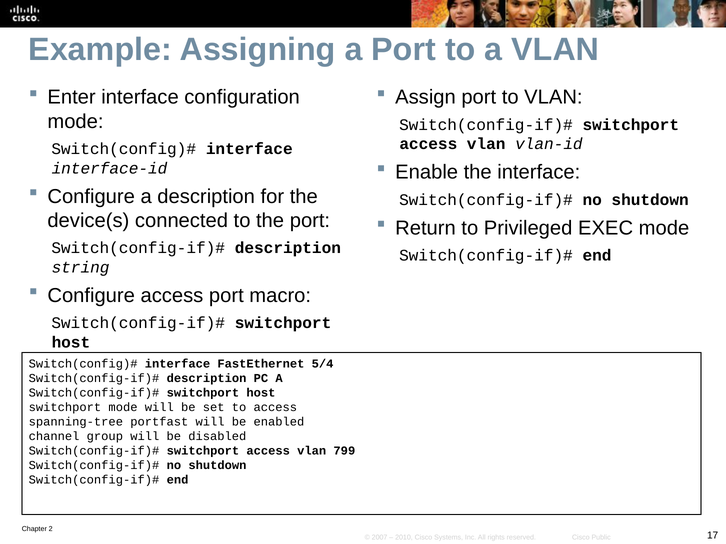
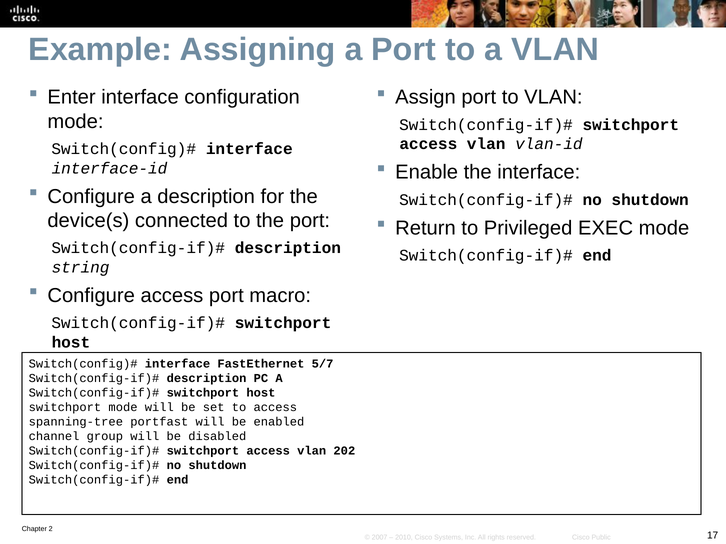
5/4: 5/4 -> 5/7
799: 799 -> 202
